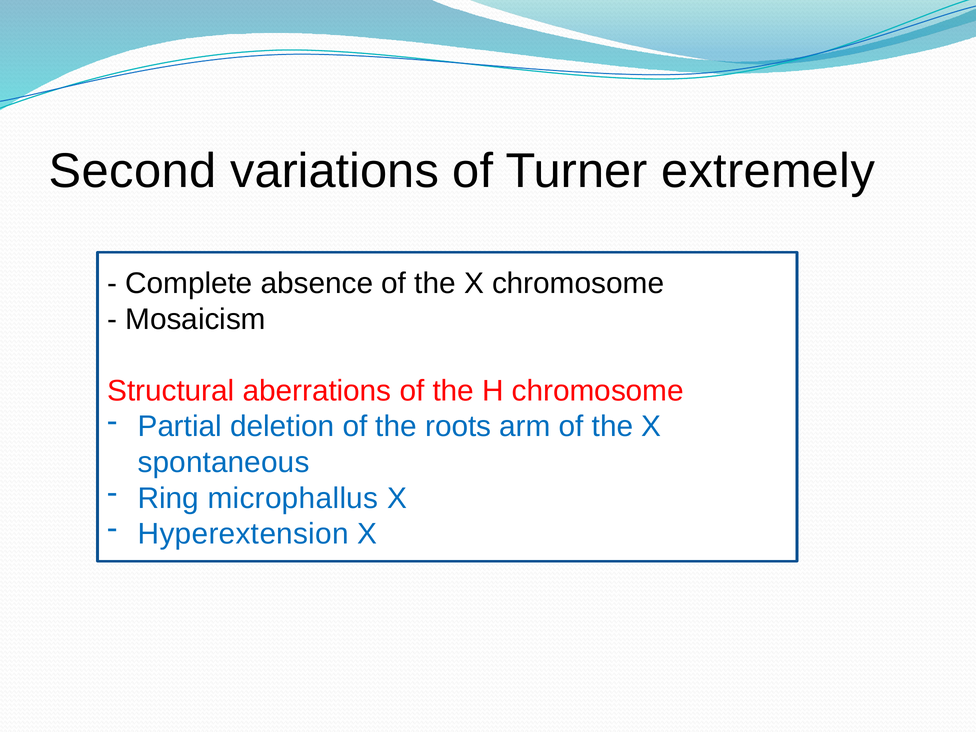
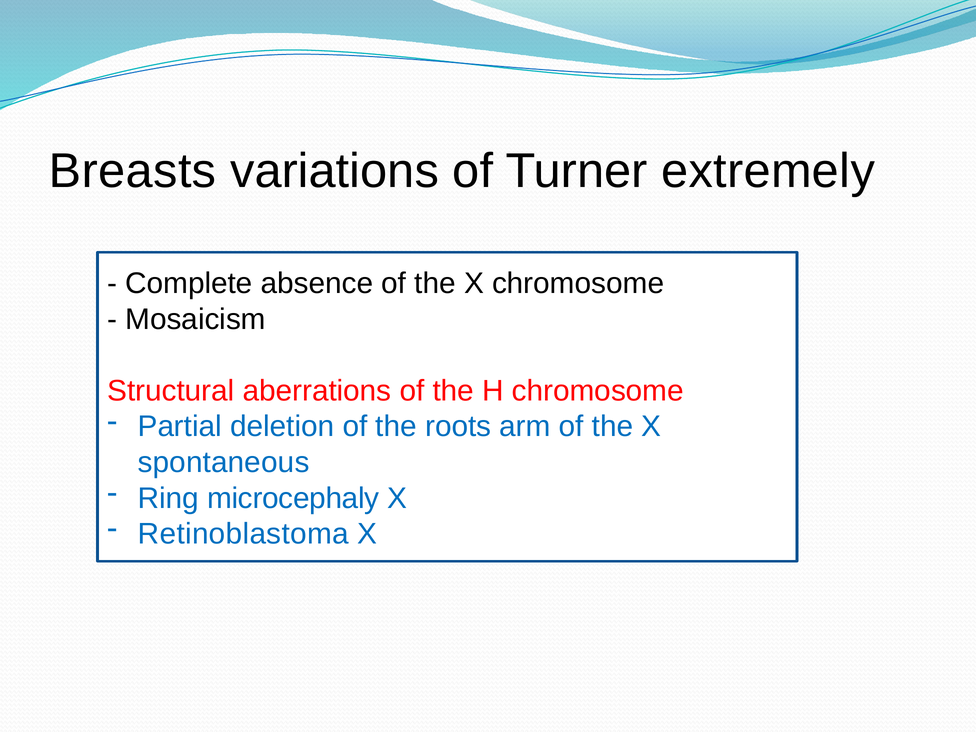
Second: Second -> Breasts
microphallus: microphallus -> microcephaly
Hyperextension: Hyperextension -> Retinoblastoma
